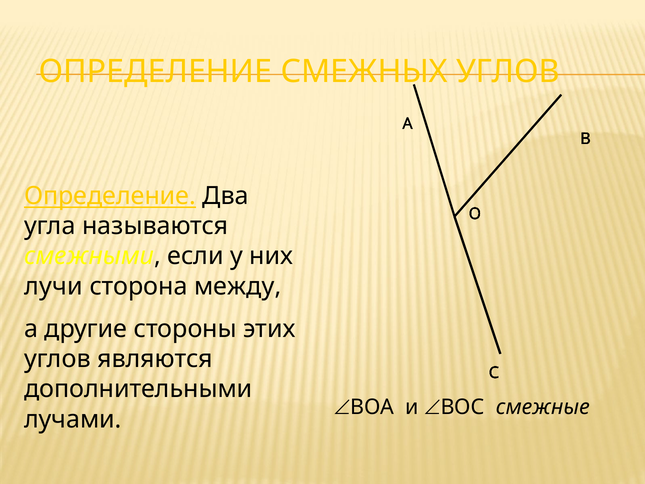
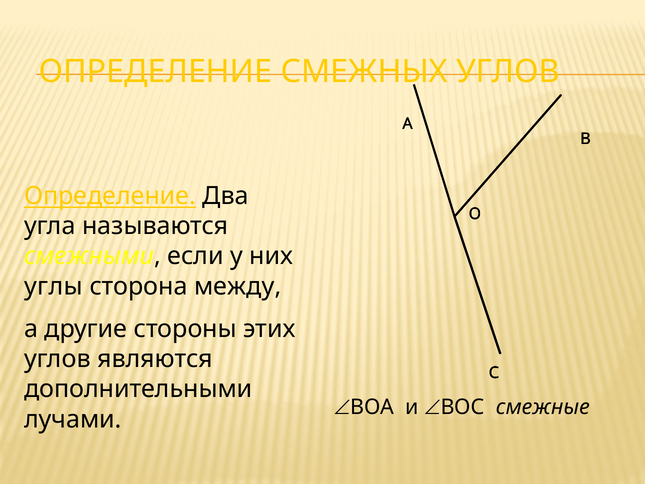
лучи: лучи -> углы
